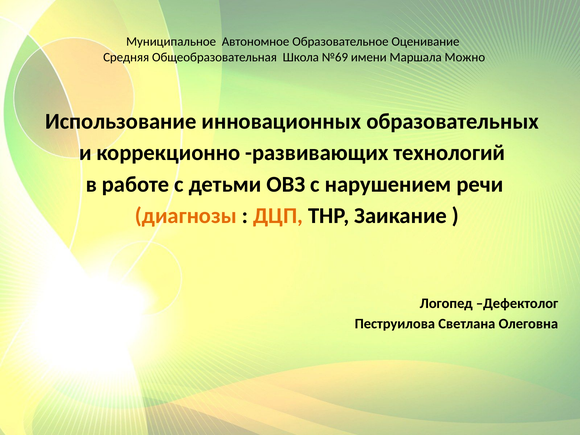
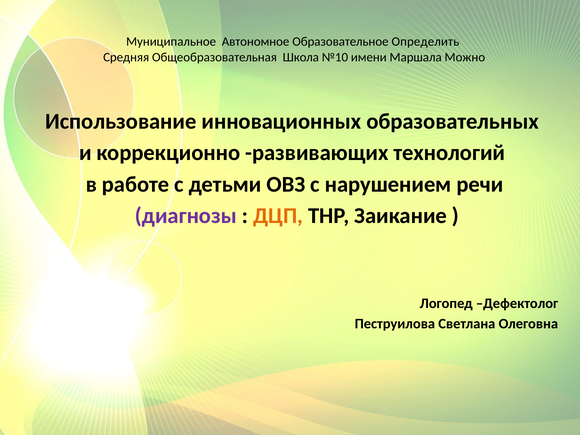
Оценивание: Оценивание -> Определить
№69: №69 -> №10
диагнозы colour: orange -> purple
